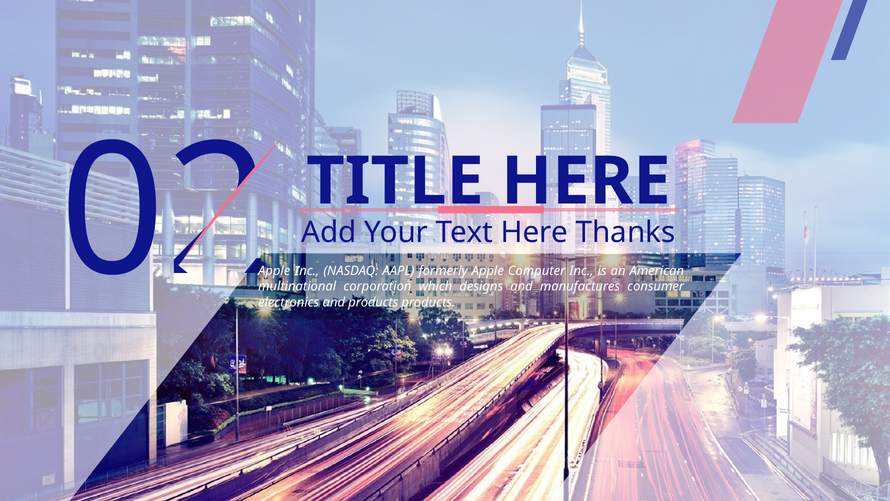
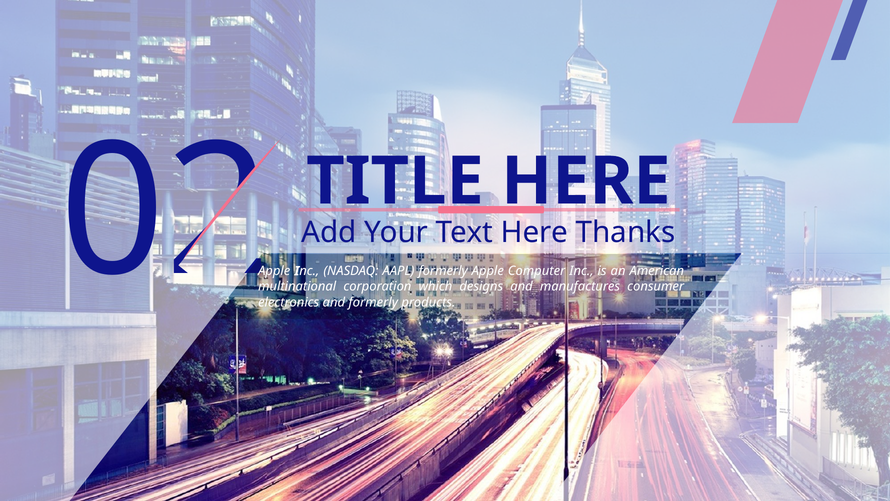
and products: products -> formerly
